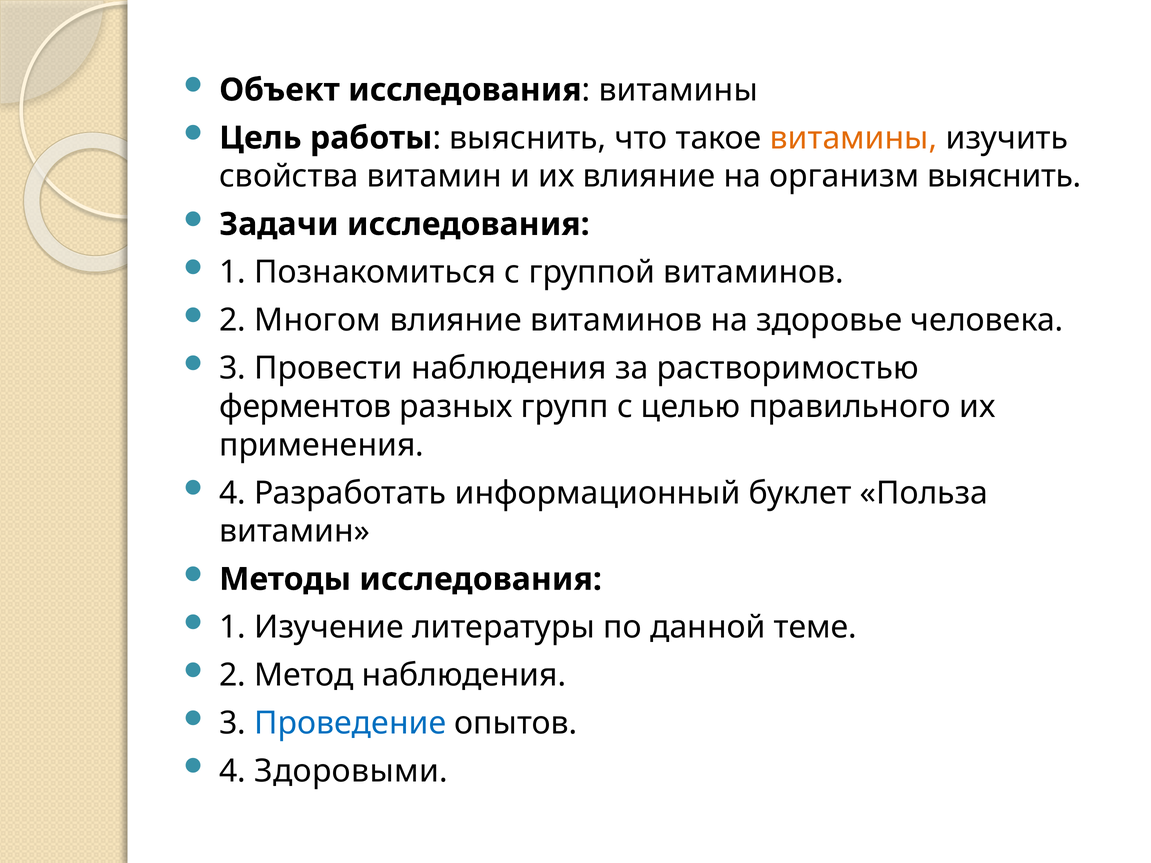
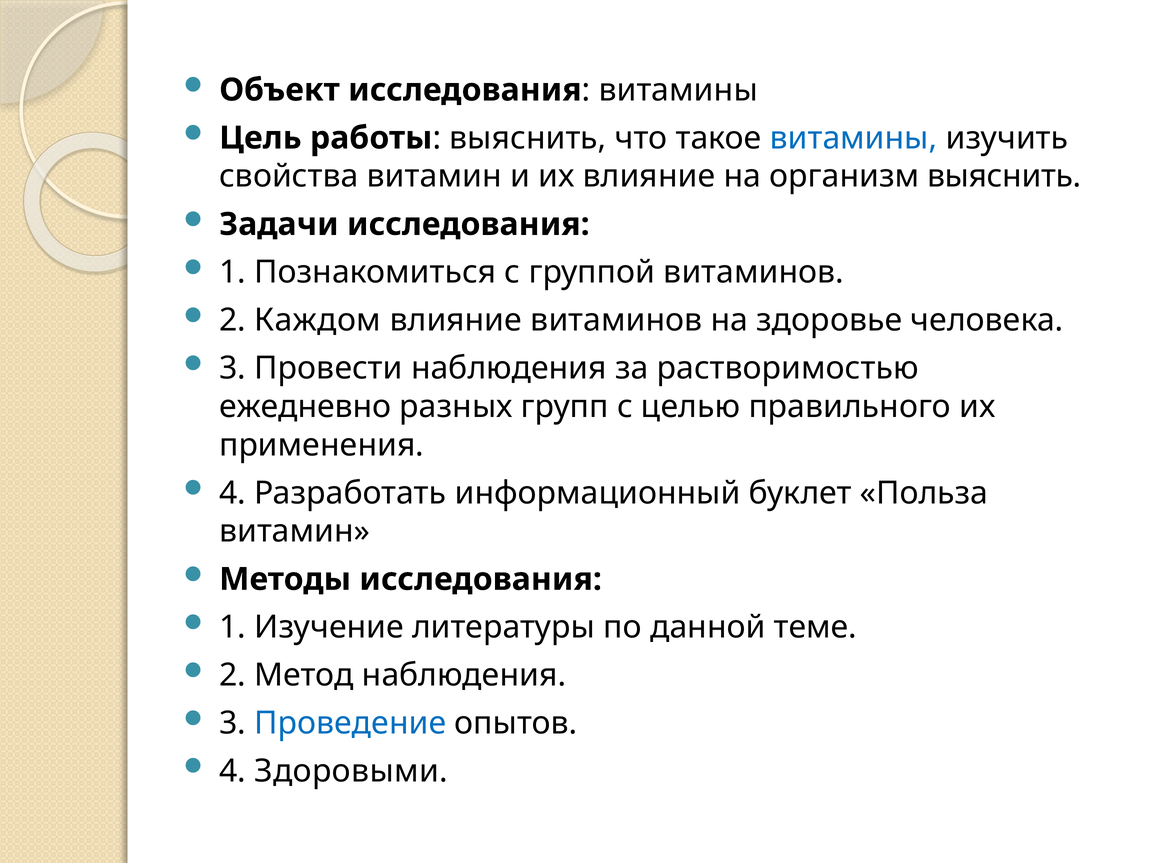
витамины at (854, 138) colour: orange -> blue
Многом: Многом -> Каждом
ферментов: ферментов -> ежедневно
